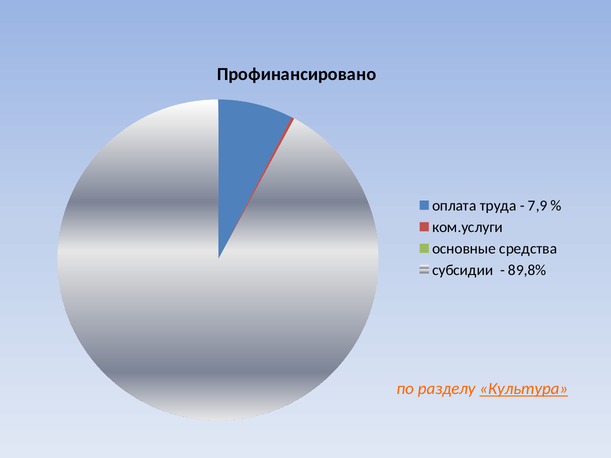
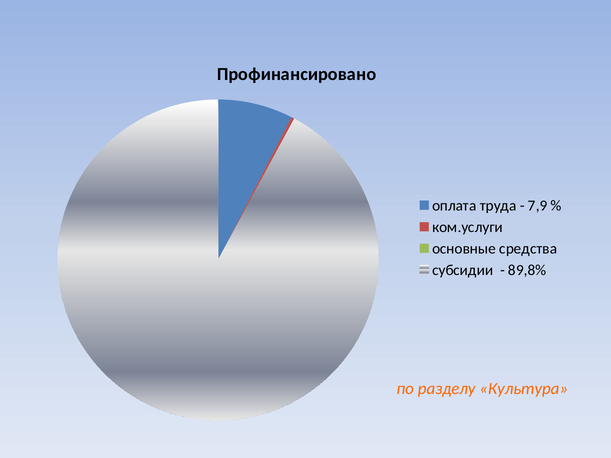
Культура underline: present -> none
